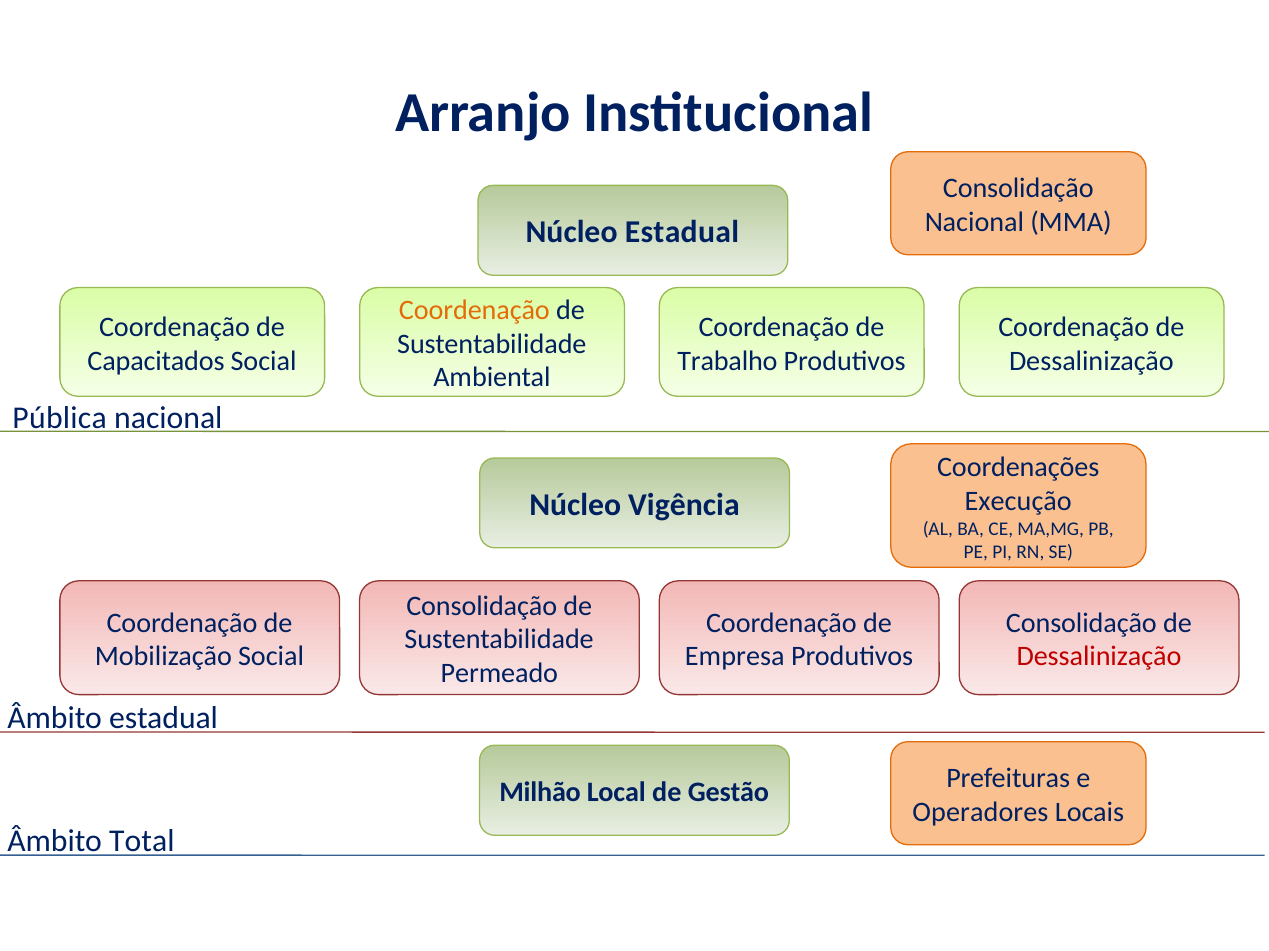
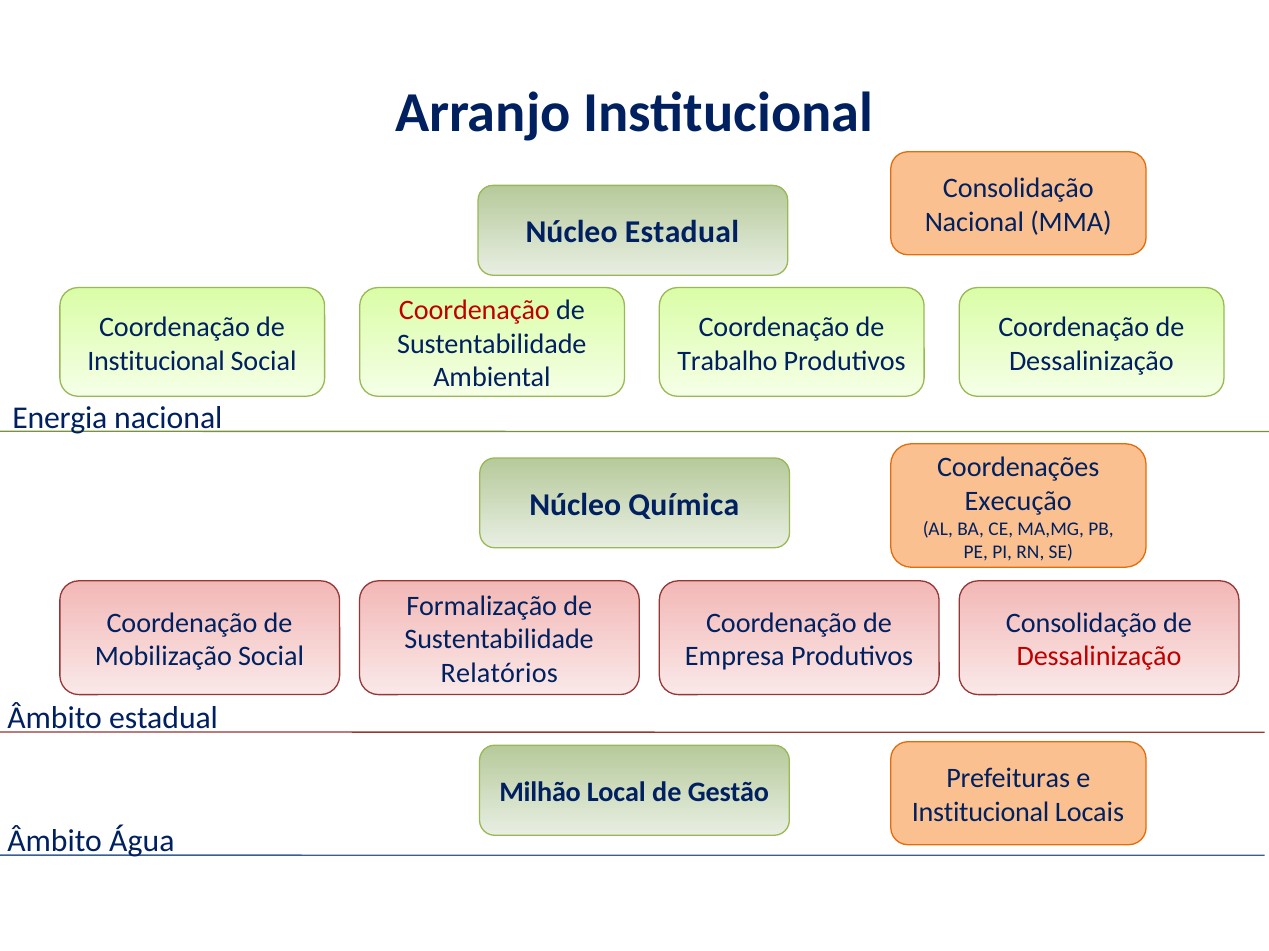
Coordenação at (474, 310) colour: orange -> red
Capacitados at (156, 361): Capacitados -> Institucional
Pública: Pública -> Energia
Vigência: Vigência -> Química
Consolidação at (482, 606): Consolidação -> Formalização
Permeado: Permeado -> Relatórios
Operadores at (980, 813): Operadores -> Institucional
Total: Total -> Água
